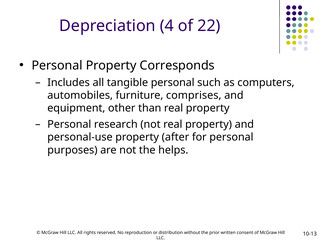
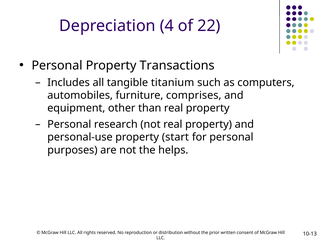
Corresponds: Corresponds -> Transactions
tangible personal: personal -> titanium
after: after -> start
